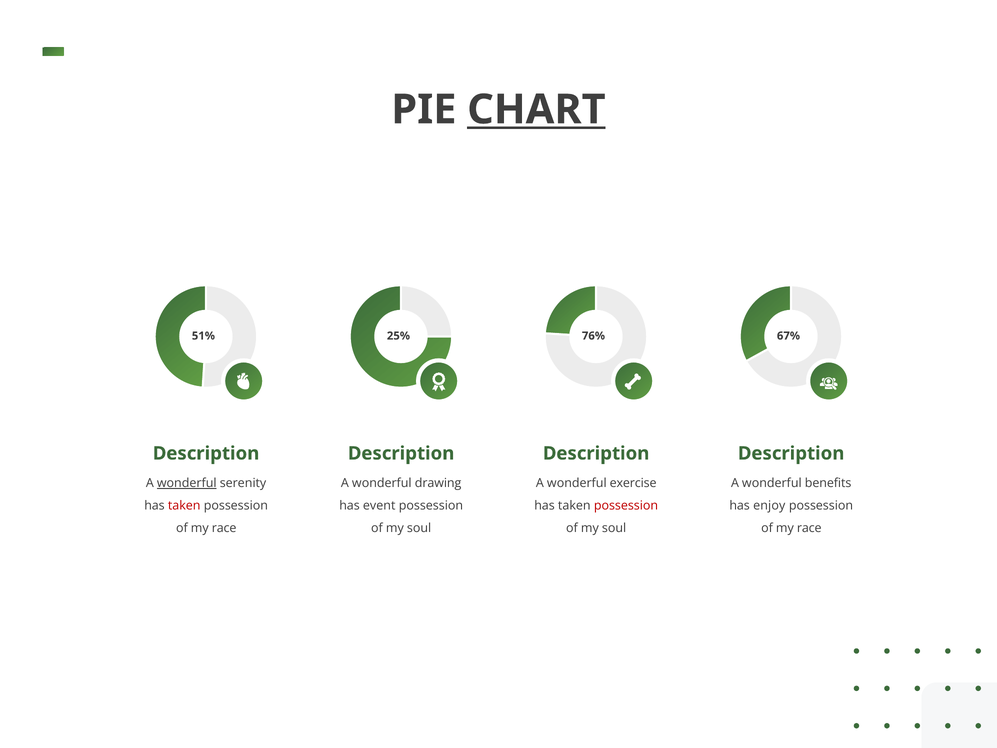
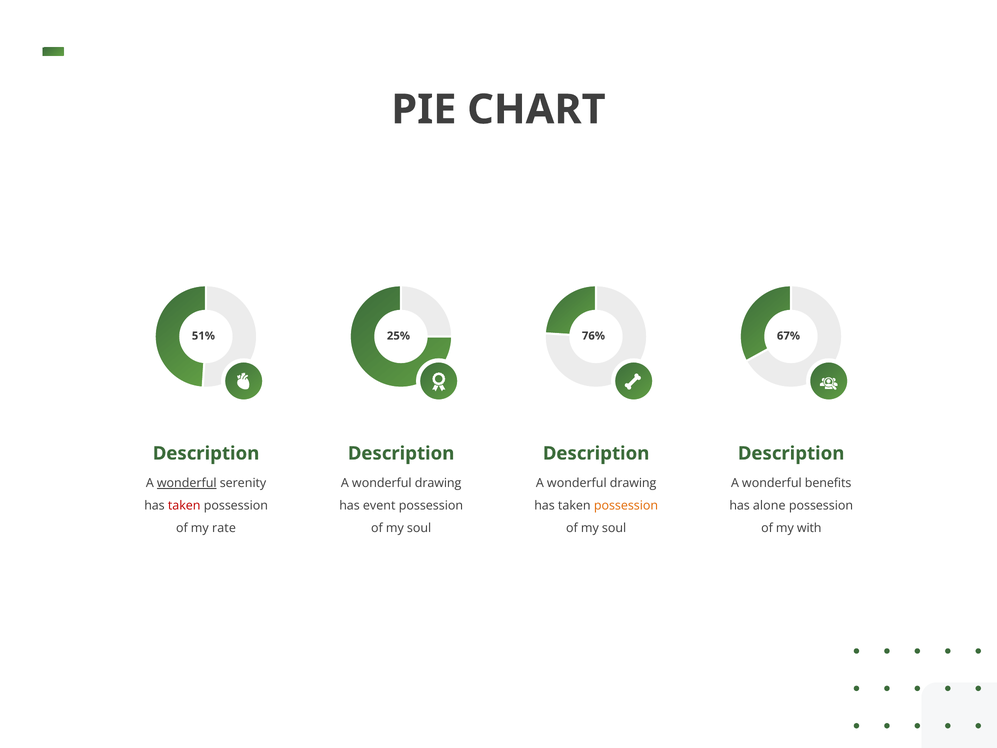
CHART underline: present -> none
exercise at (633, 483): exercise -> drawing
possession at (626, 506) colour: red -> orange
enjoy: enjoy -> alone
race at (224, 528): race -> rate
race at (809, 528): race -> with
